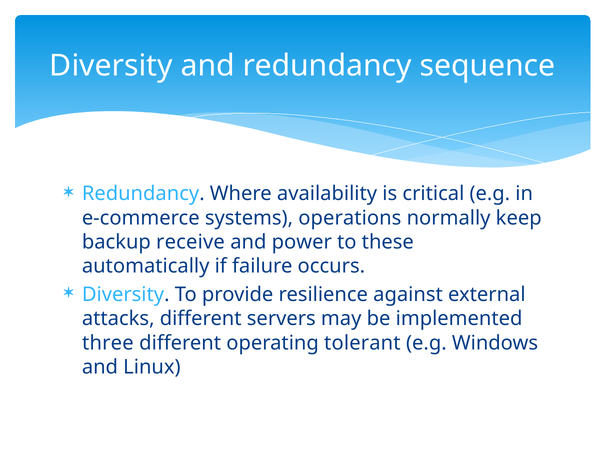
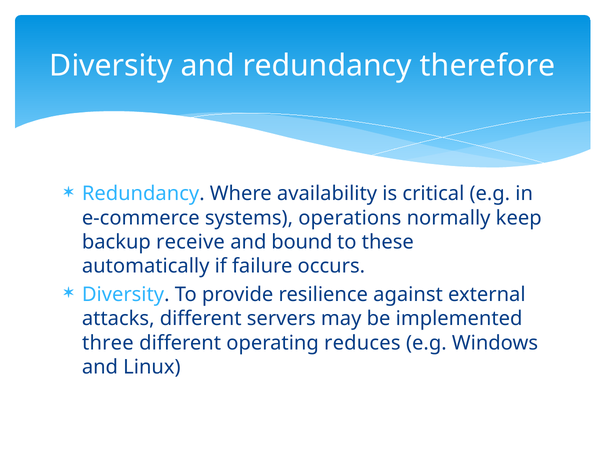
sequence: sequence -> therefore
power: power -> bound
tolerant: tolerant -> reduces
